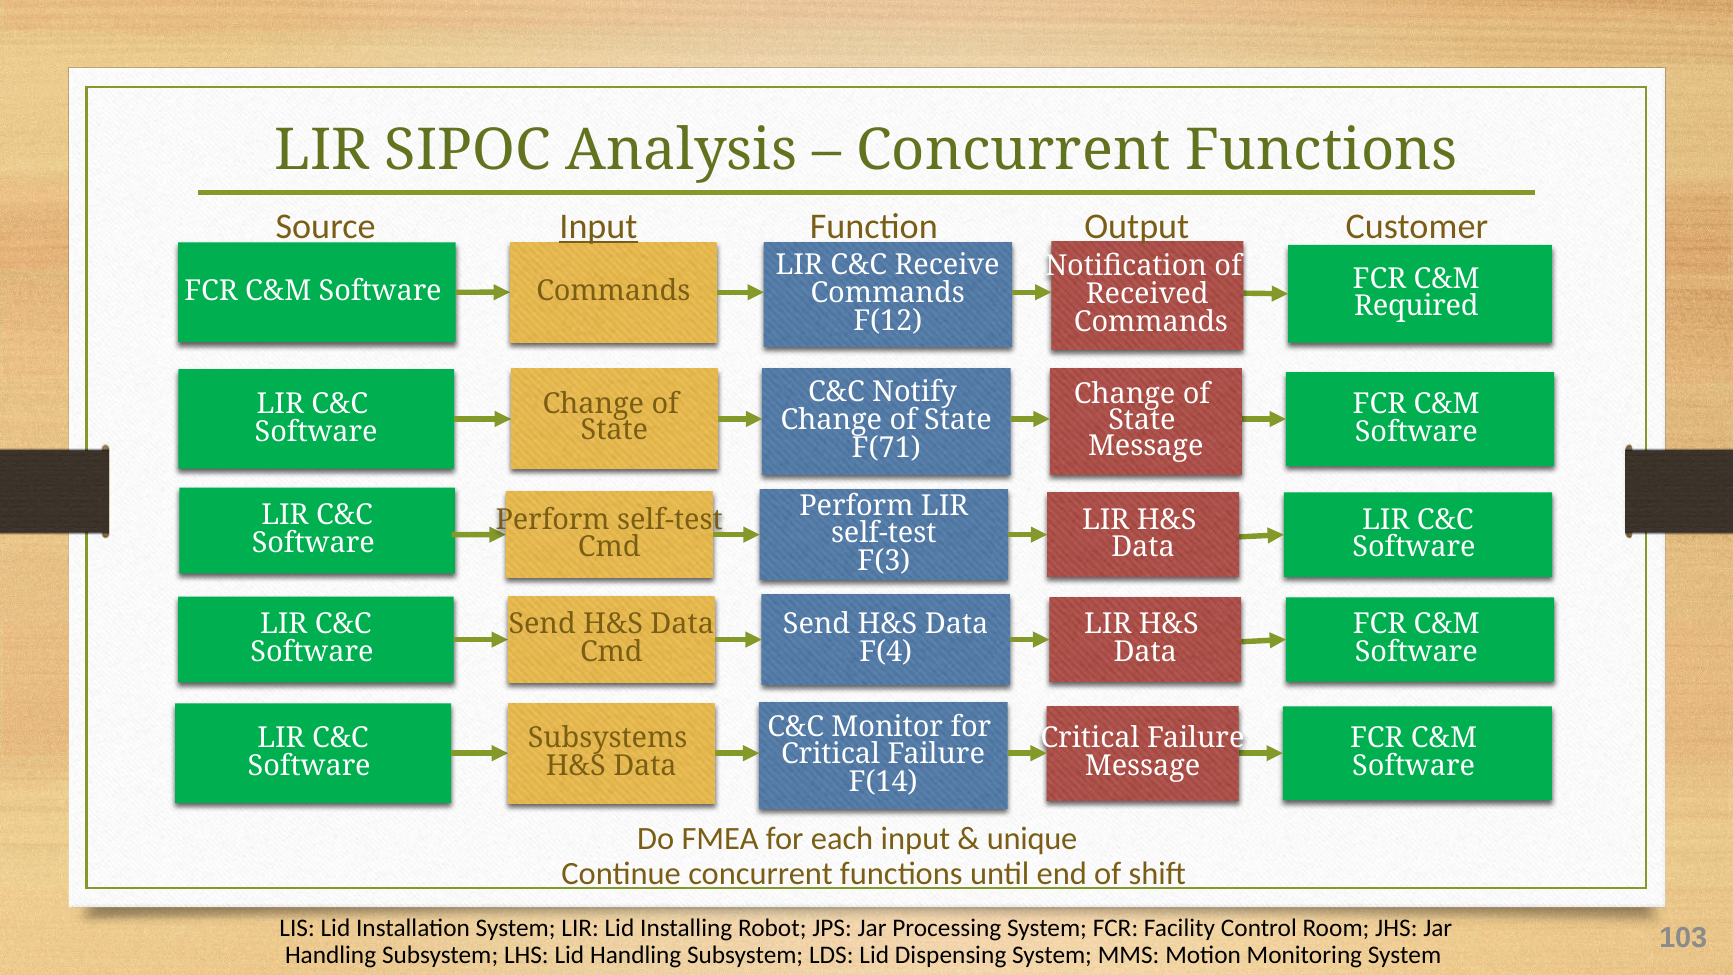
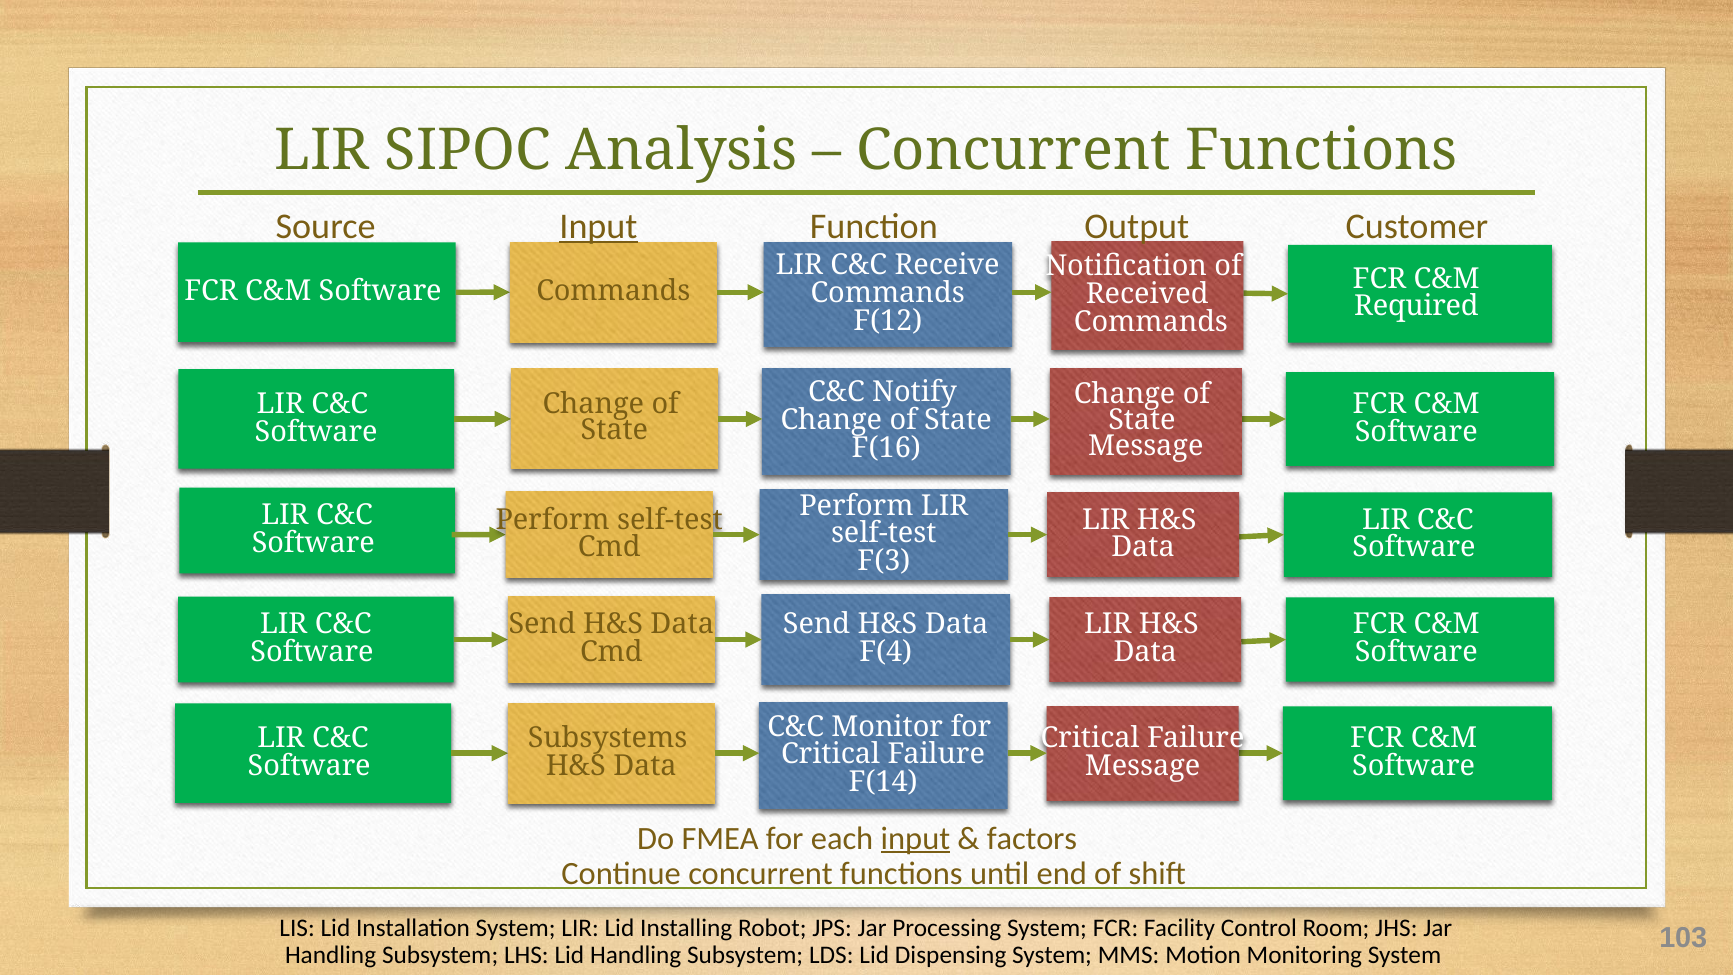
F(71: F(71 -> F(16
input at (915, 838) underline: none -> present
unique: unique -> factors
